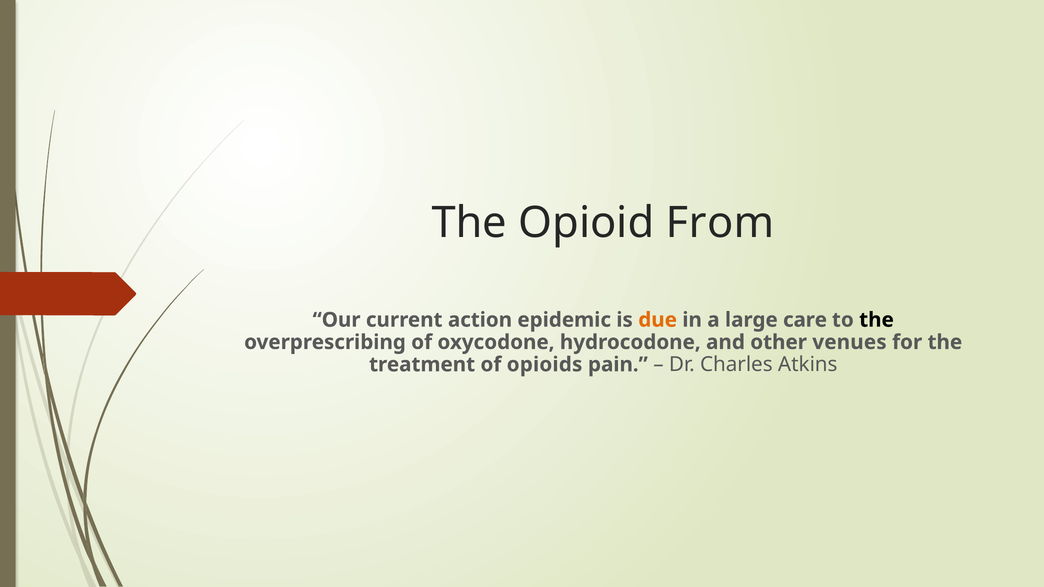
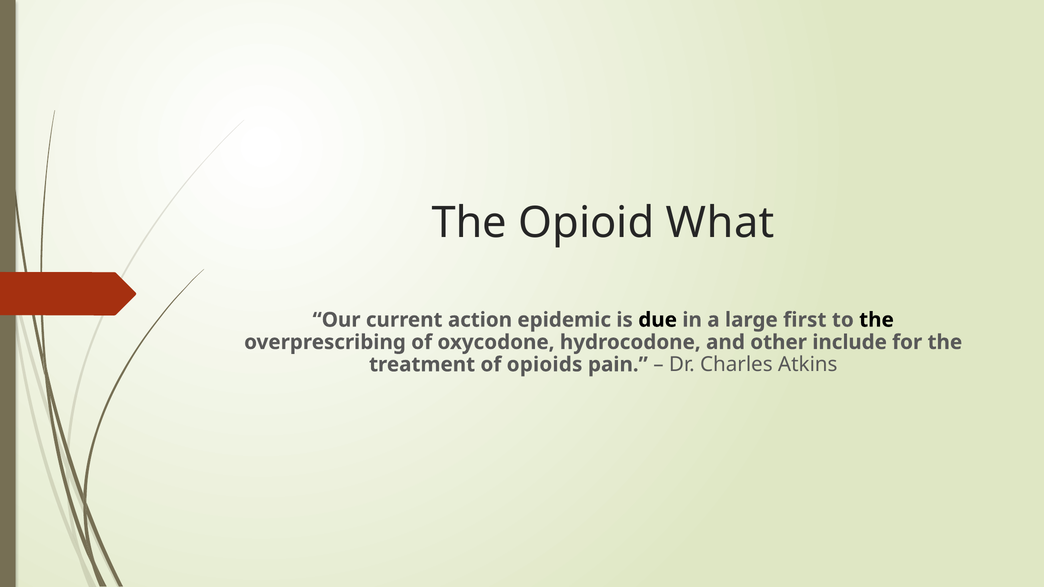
From: From -> What
due colour: orange -> black
care: care -> first
venues: venues -> include
